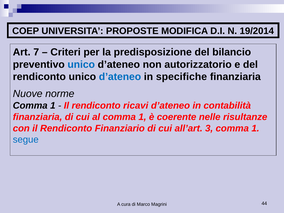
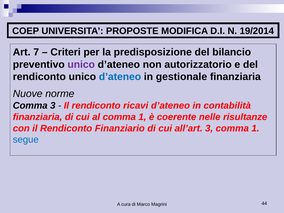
unico at (81, 64) colour: blue -> purple
specifiche: specifiche -> gestionale
1 at (53, 106): 1 -> 3
